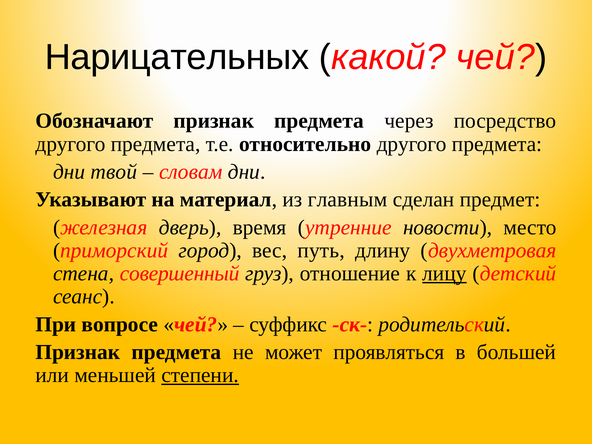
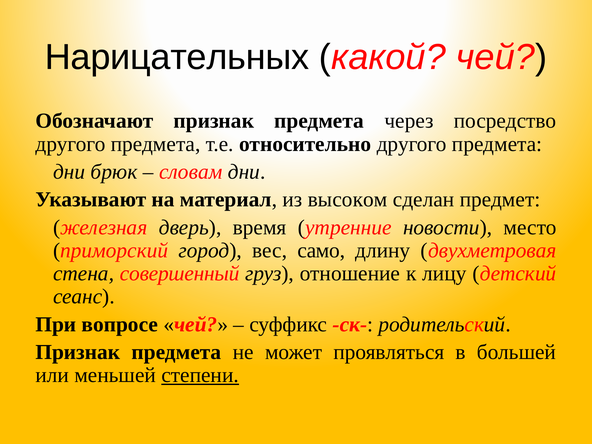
твой: твой -> брюк
главным: главным -> высоком
путь: путь -> само
лицу underline: present -> none
